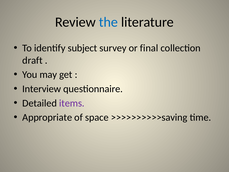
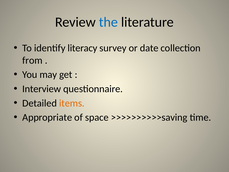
subject: subject -> literacy
final: final -> date
draft: draft -> from
items colour: purple -> orange
